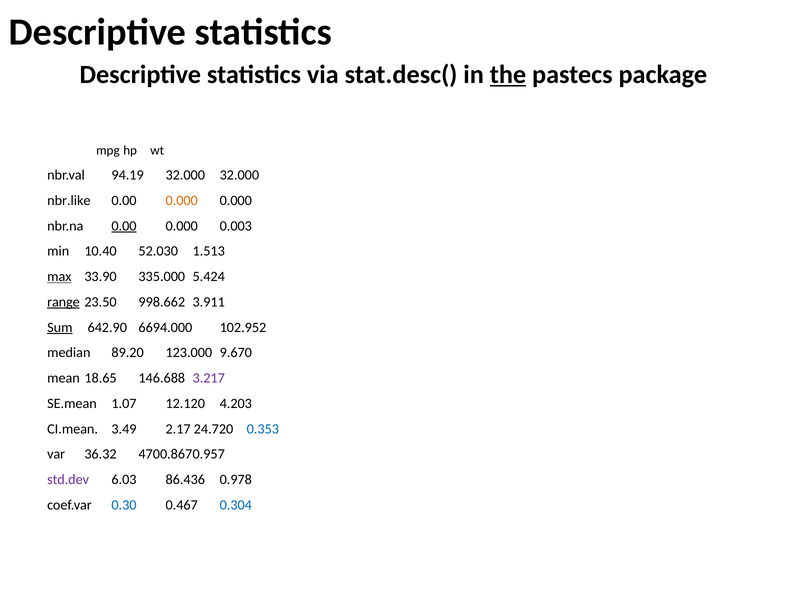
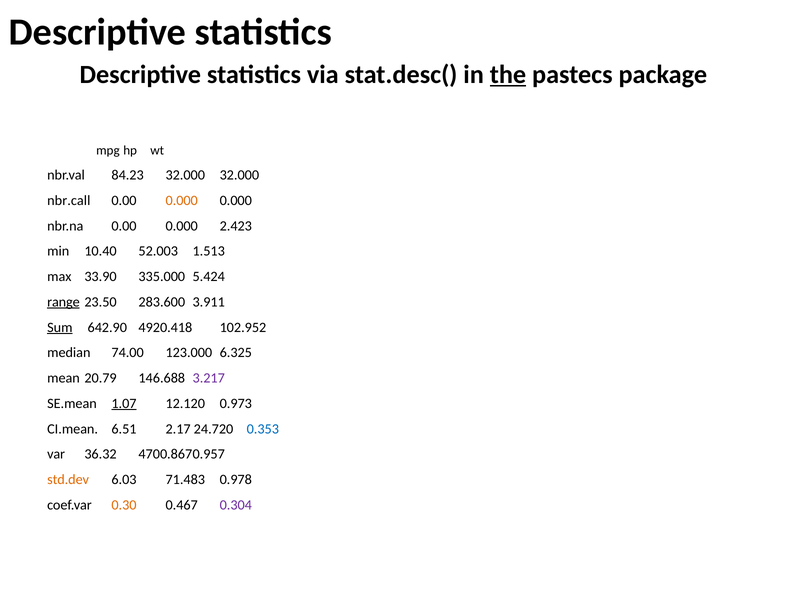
94.19: 94.19 -> 84.23
nbr.like: nbr.like -> nbr.call
0.00 at (124, 226) underline: present -> none
0.003: 0.003 -> 2.423
52.030: 52.030 -> 52.003
max underline: present -> none
998.662: 998.662 -> 283.600
6694.000: 6694.000 -> 4920.418
89.20: 89.20 -> 74.00
9.670: 9.670 -> 6.325
18.65: 18.65 -> 20.79
1.07 underline: none -> present
4.203: 4.203 -> 0.973
3.49: 3.49 -> 6.51
std.dev colour: purple -> orange
86.436: 86.436 -> 71.483
0.30 colour: blue -> orange
0.304 colour: blue -> purple
